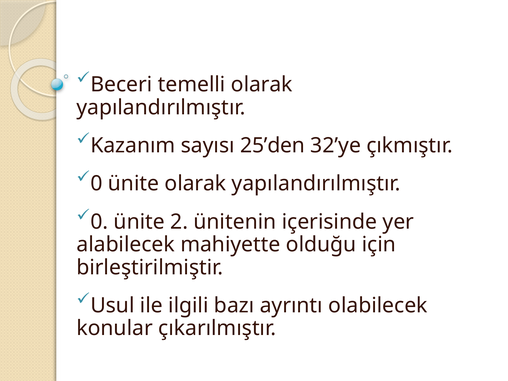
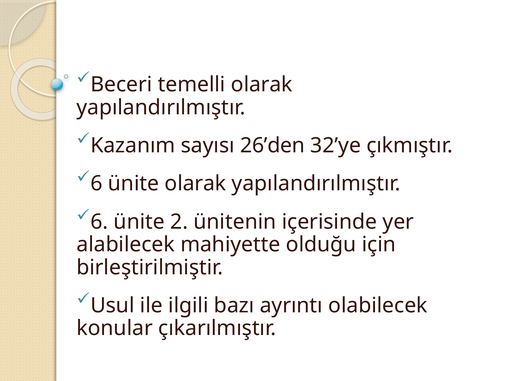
25’den: 25’den -> 26’den
0 at (96, 184): 0 -> 6
0 at (99, 222): 0 -> 6
